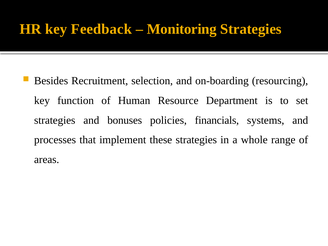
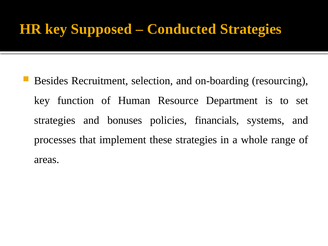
Feedback: Feedback -> Supposed
Monitoring: Monitoring -> Conducted
